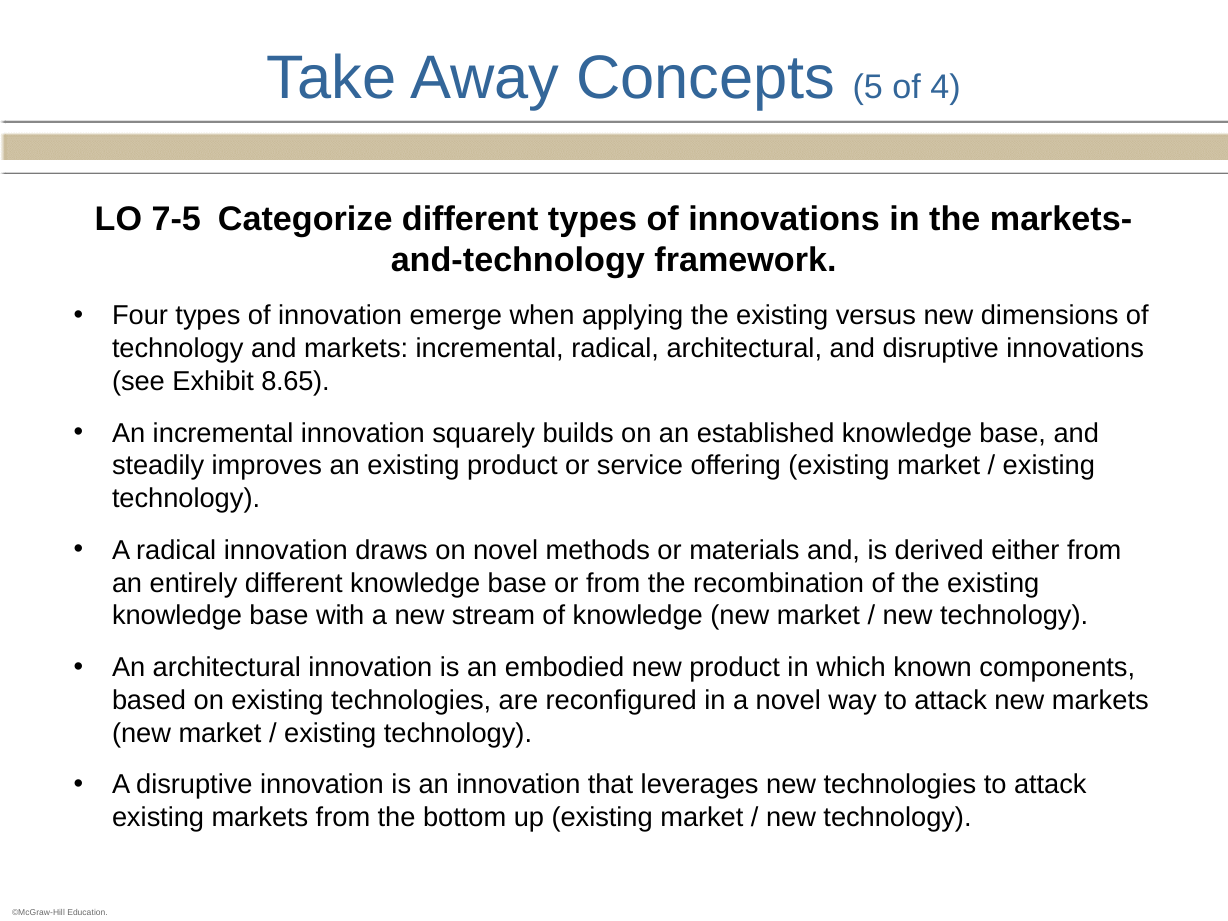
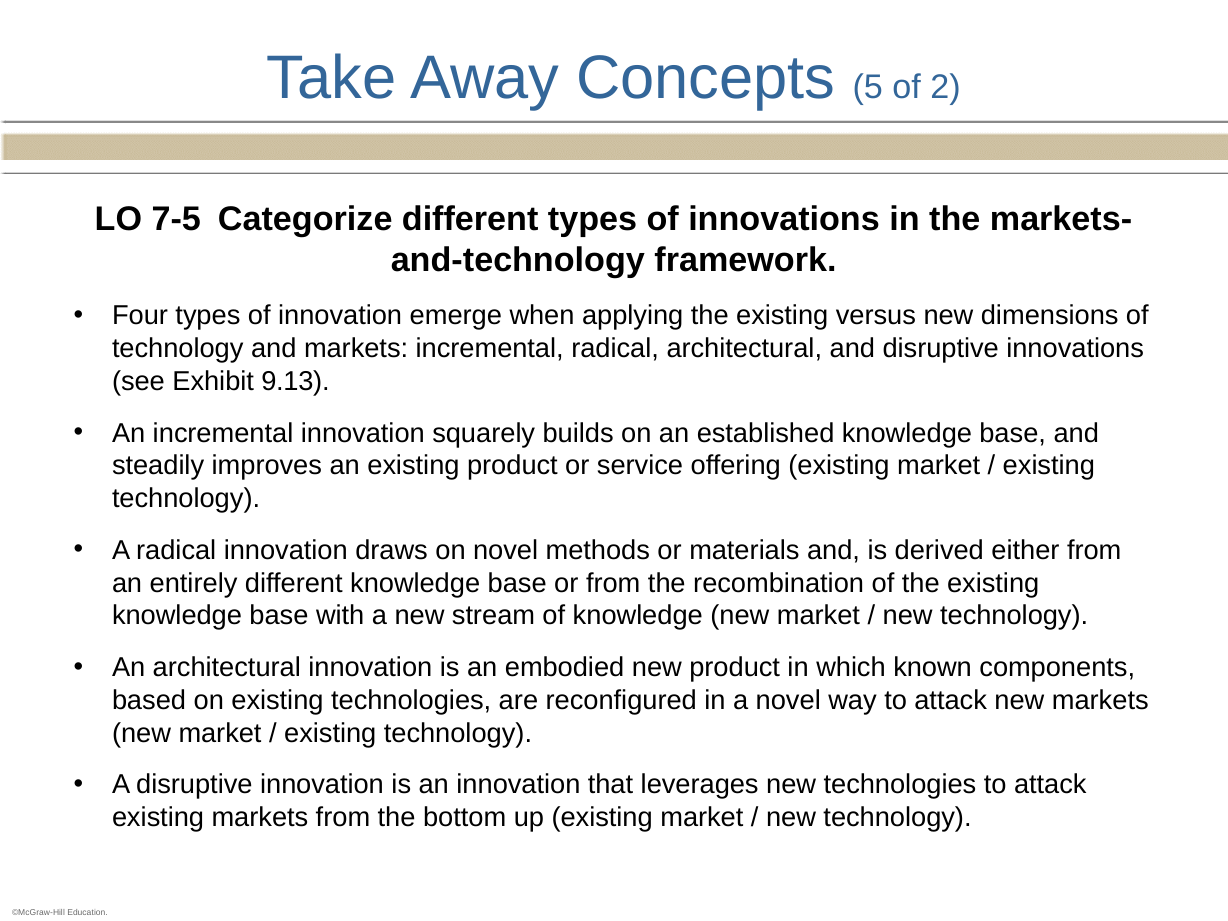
4: 4 -> 2
8.65: 8.65 -> 9.13
